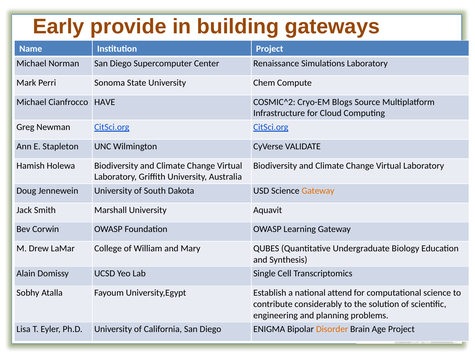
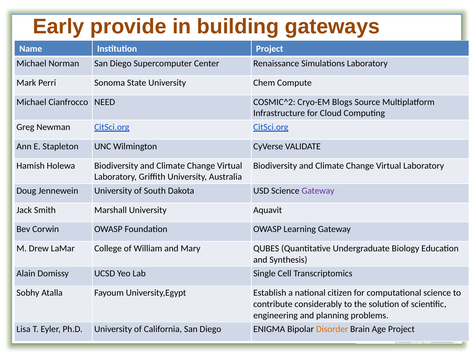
HAVE: HAVE -> NEED
Gateway at (318, 191) colour: orange -> purple
attend: attend -> citizen
